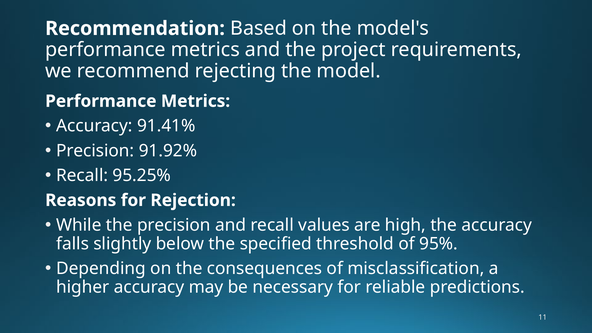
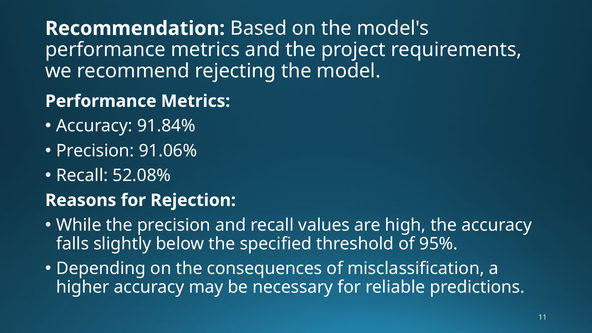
91.41%: 91.41% -> 91.84%
91.92%: 91.92% -> 91.06%
95.25%: 95.25% -> 52.08%
